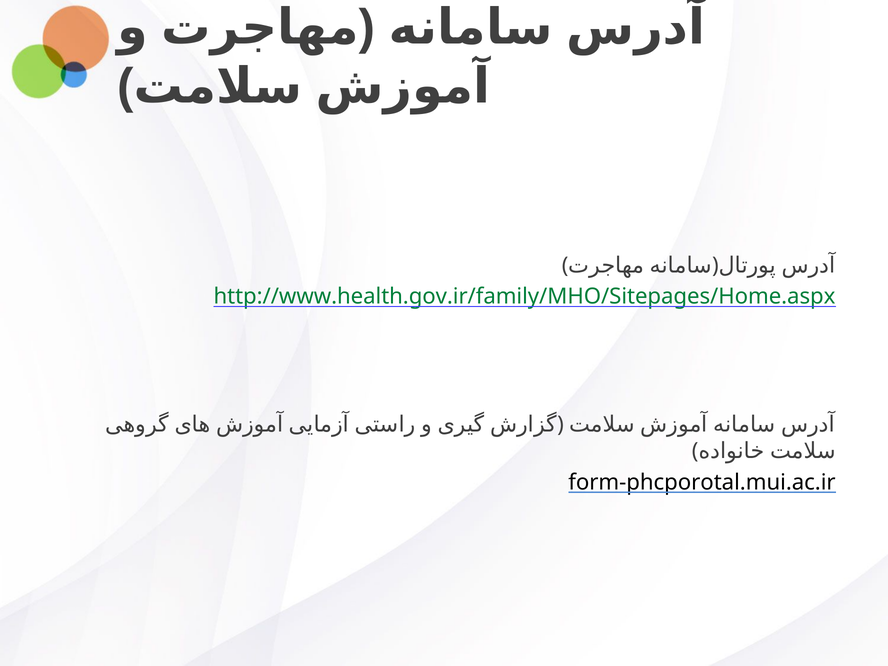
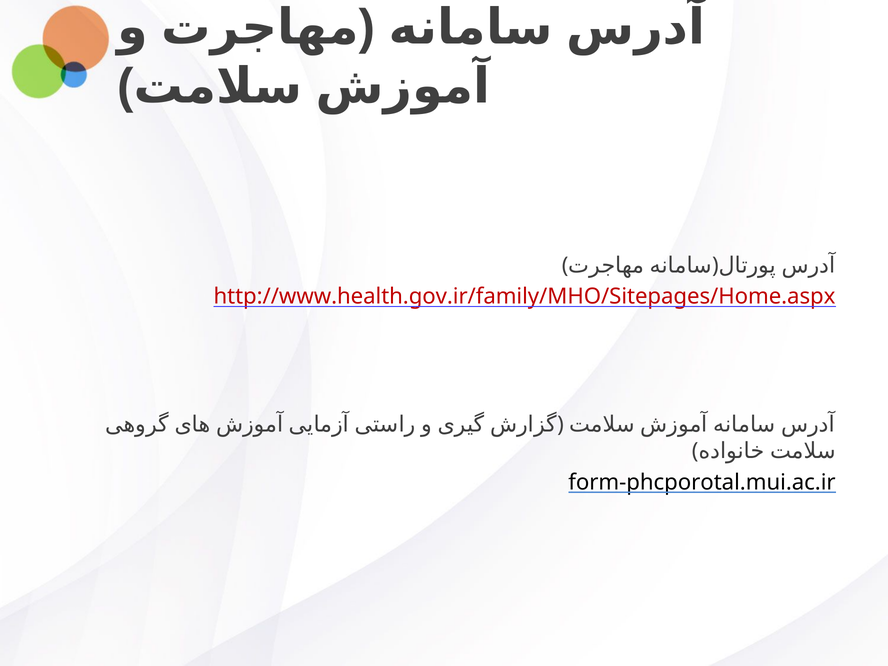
http://www.health.gov.ir/family/MHO/Sitepages/Home.aspx colour: green -> red
